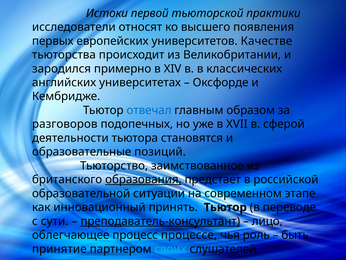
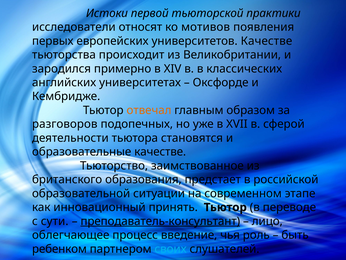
высшего: высшего -> мотивов
отвечал colour: blue -> orange
образовательные позиций: позиций -> качестве
образования underline: present -> none
процессе: процессе -> введение
принятие: принятие -> ребенком
